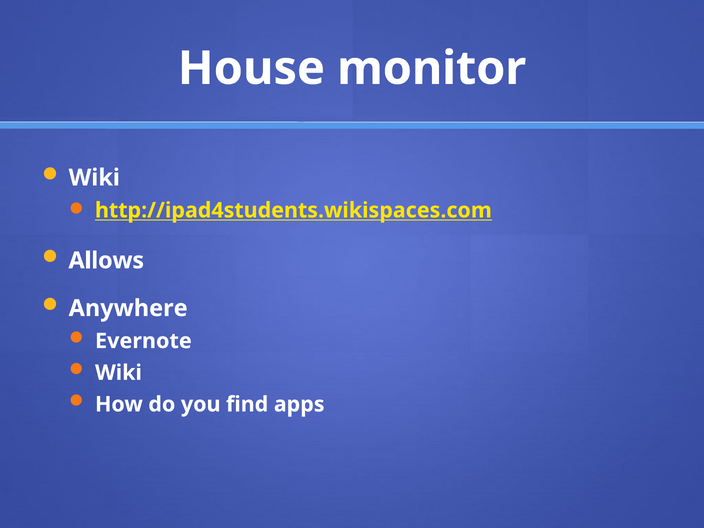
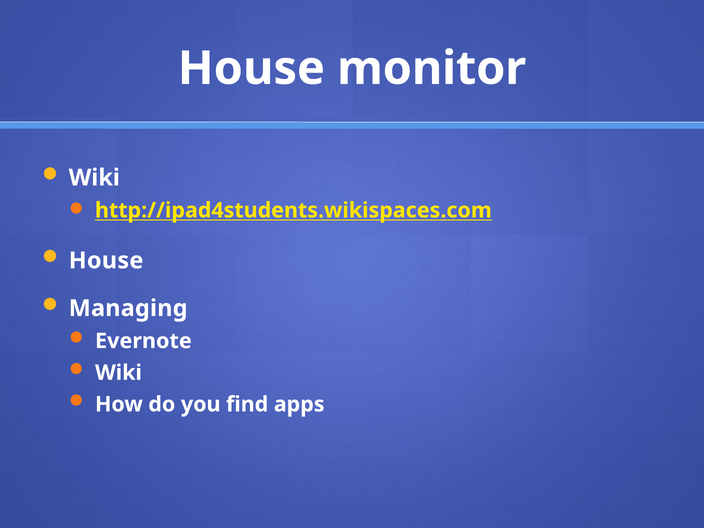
Allows at (106, 261): Allows -> House
Anywhere: Anywhere -> Managing
